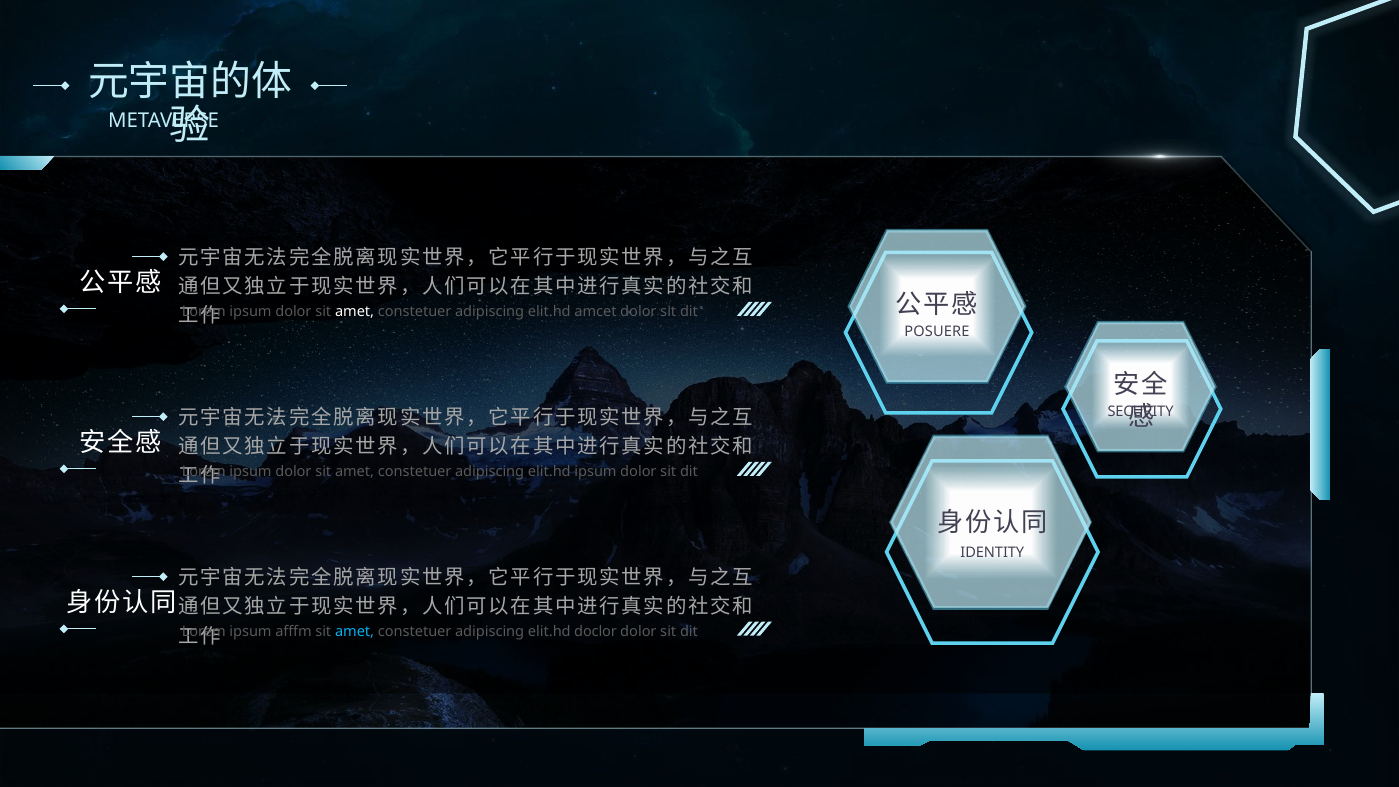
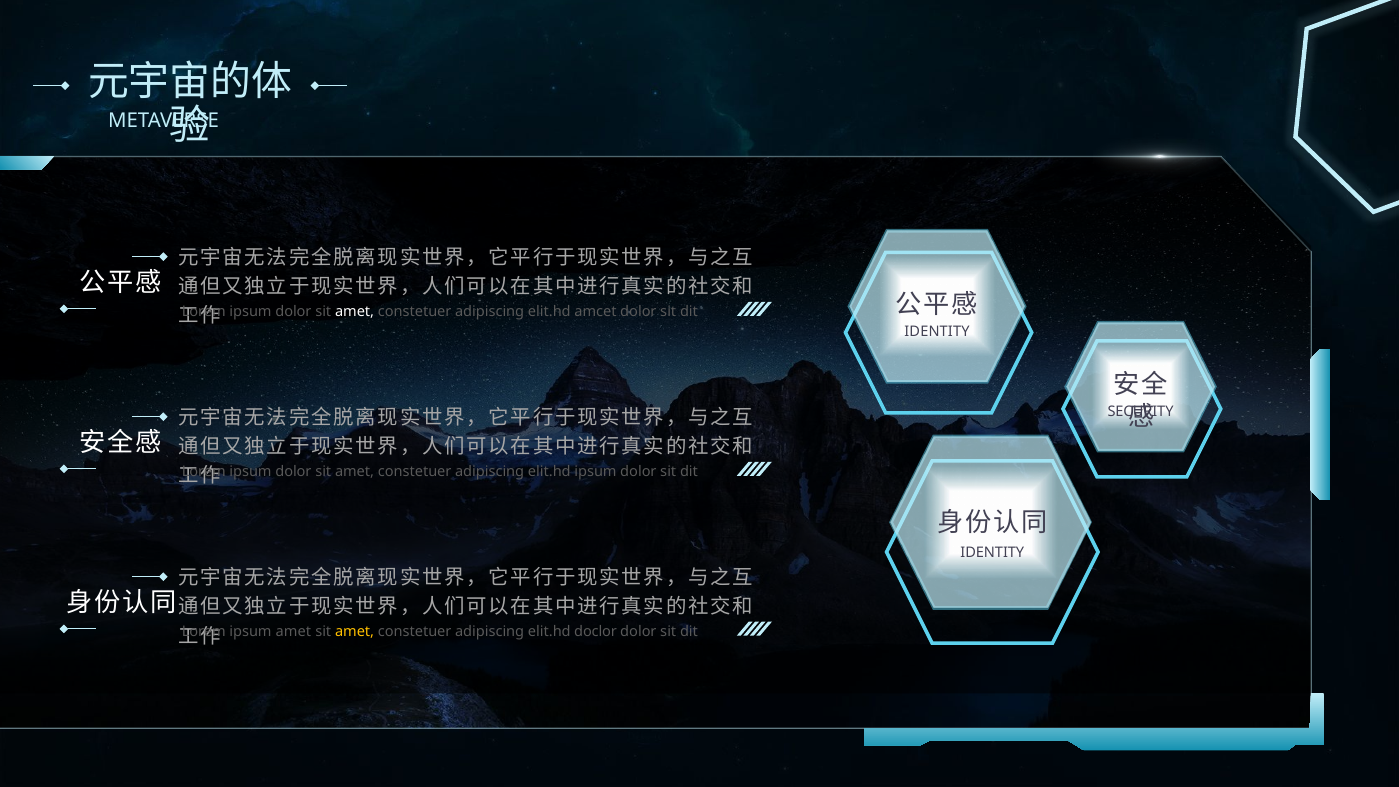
POSUERE at (937, 331): POSUERE -> IDENTITY
ipsum afffm: afffm -> amet
amet at (355, 632) colour: light blue -> yellow
